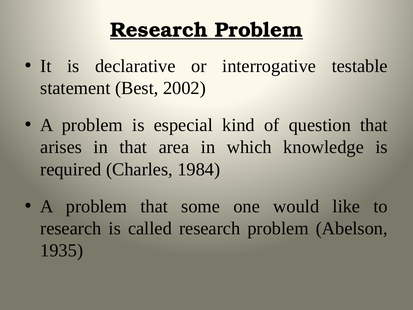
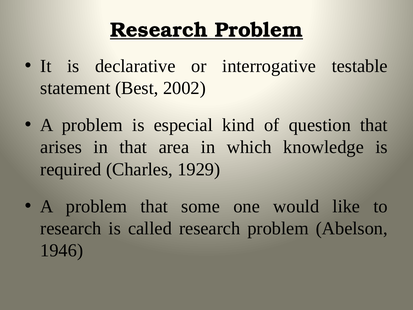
1984: 1984 -> 1929
1935: 1935 -> 1946
